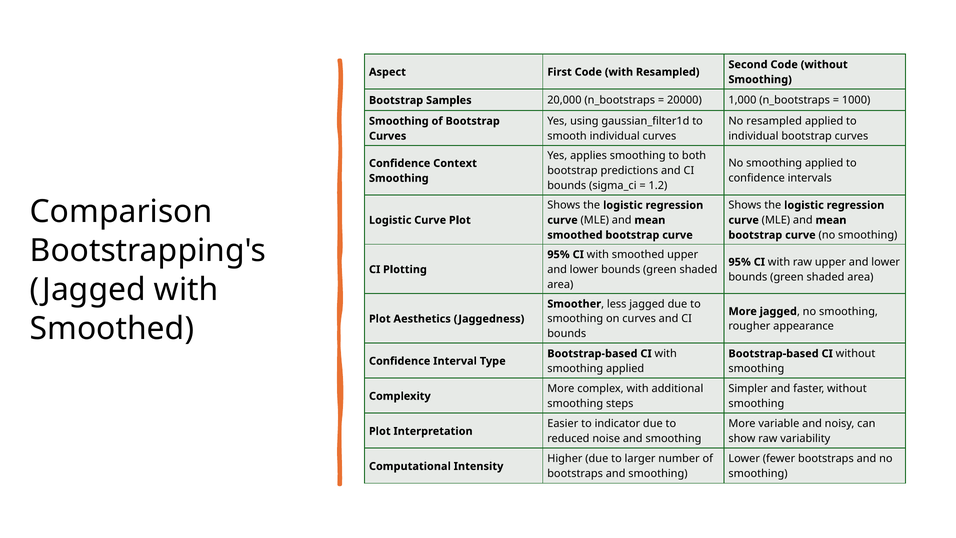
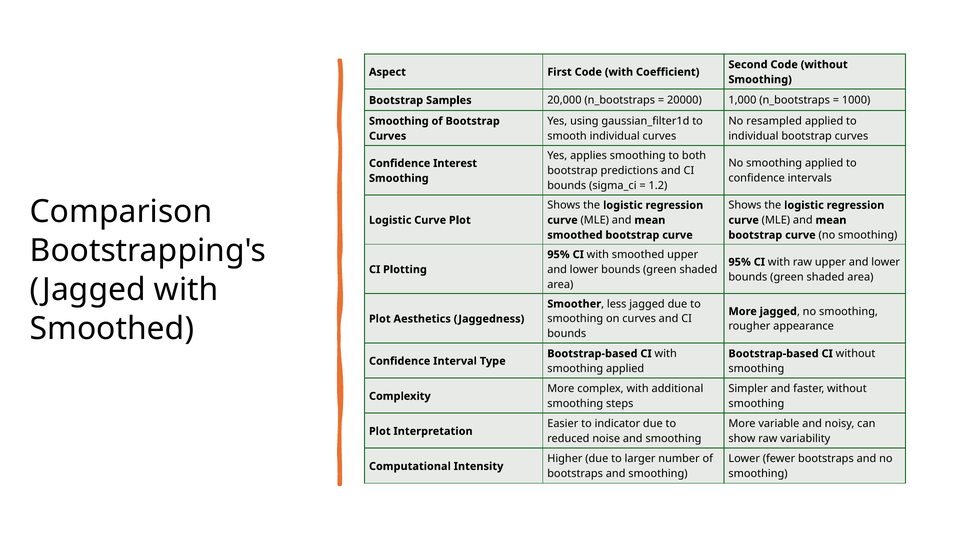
with Resampled: Resampled -> Coefficient
Context: Context -> Interest
